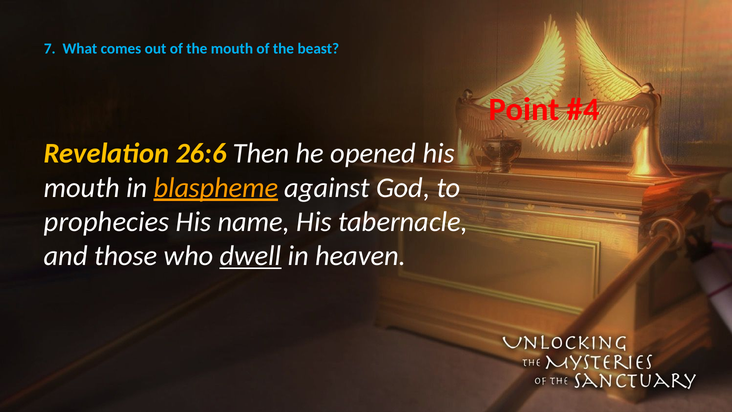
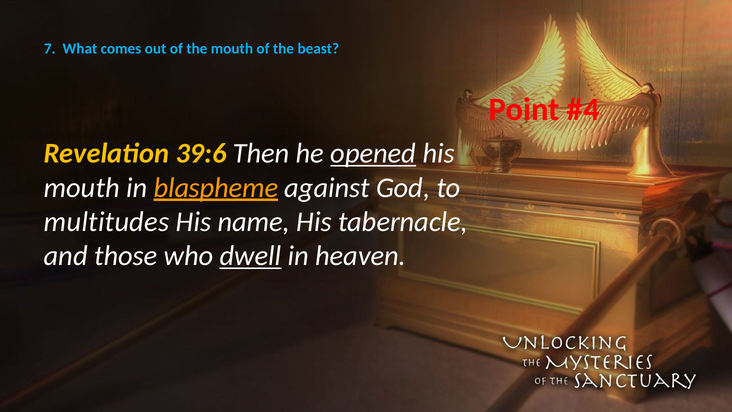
26:6: 26:6 -> 39:6
opened underline: none -> present
prophecies: prophecies -> multitudes
